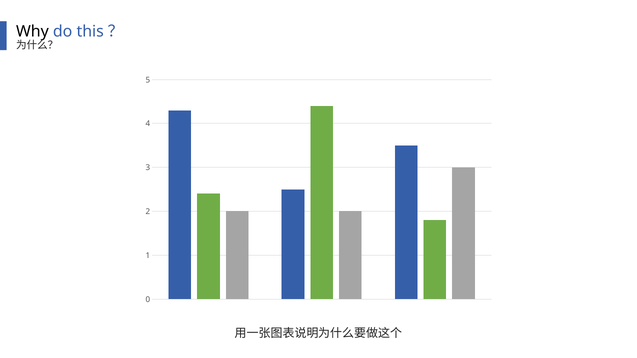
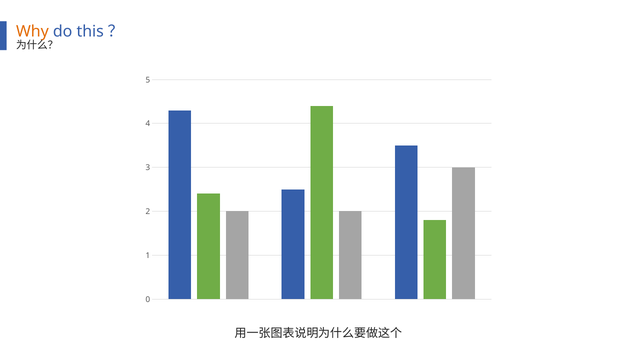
Why colour: black -> orange
